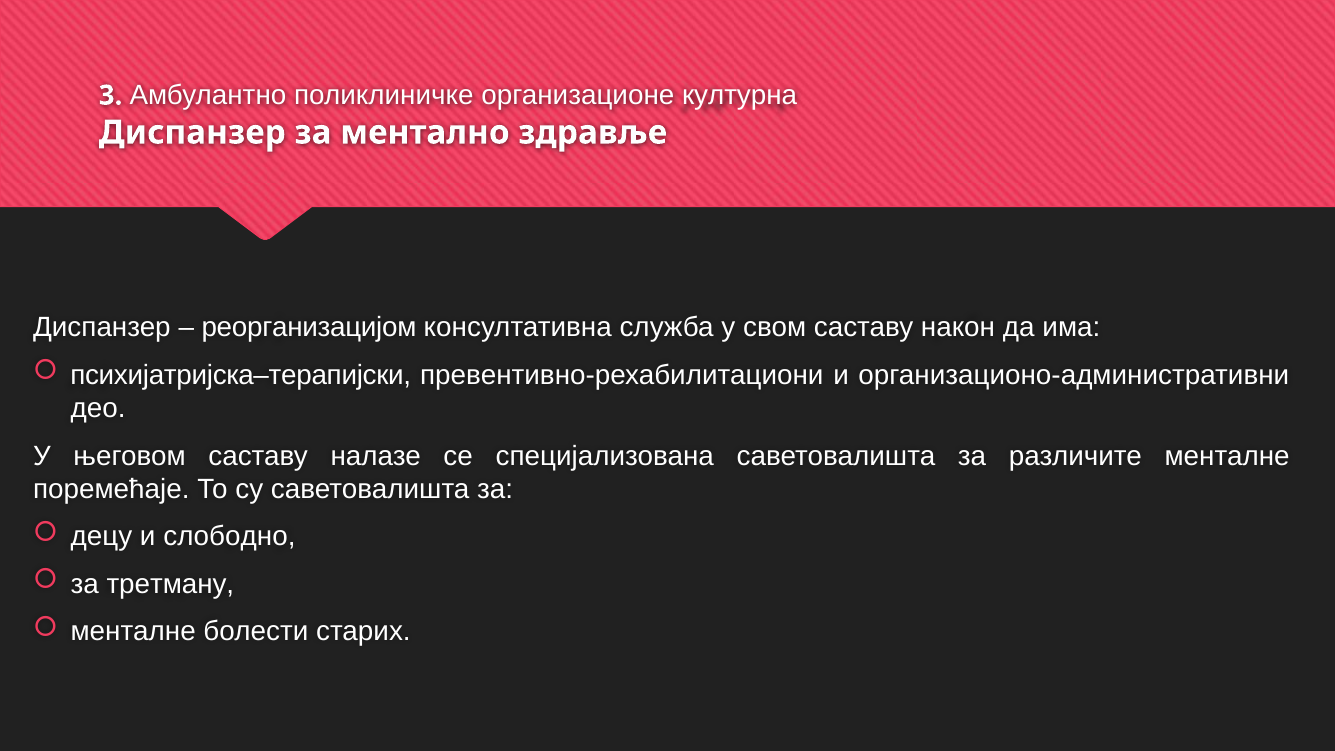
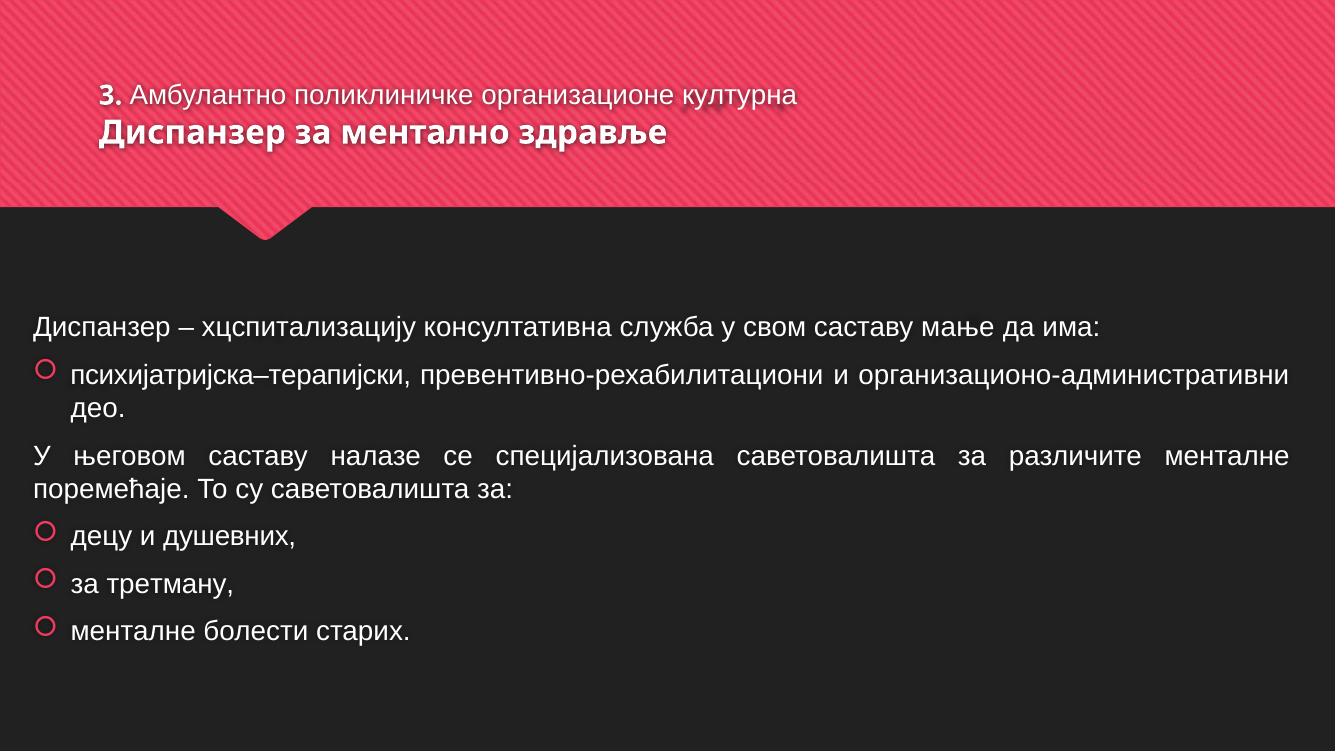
реорганизацијом: реорганизацијом -> хцспитализацију
након: након -> мање
слободно: слободно -> душевних
